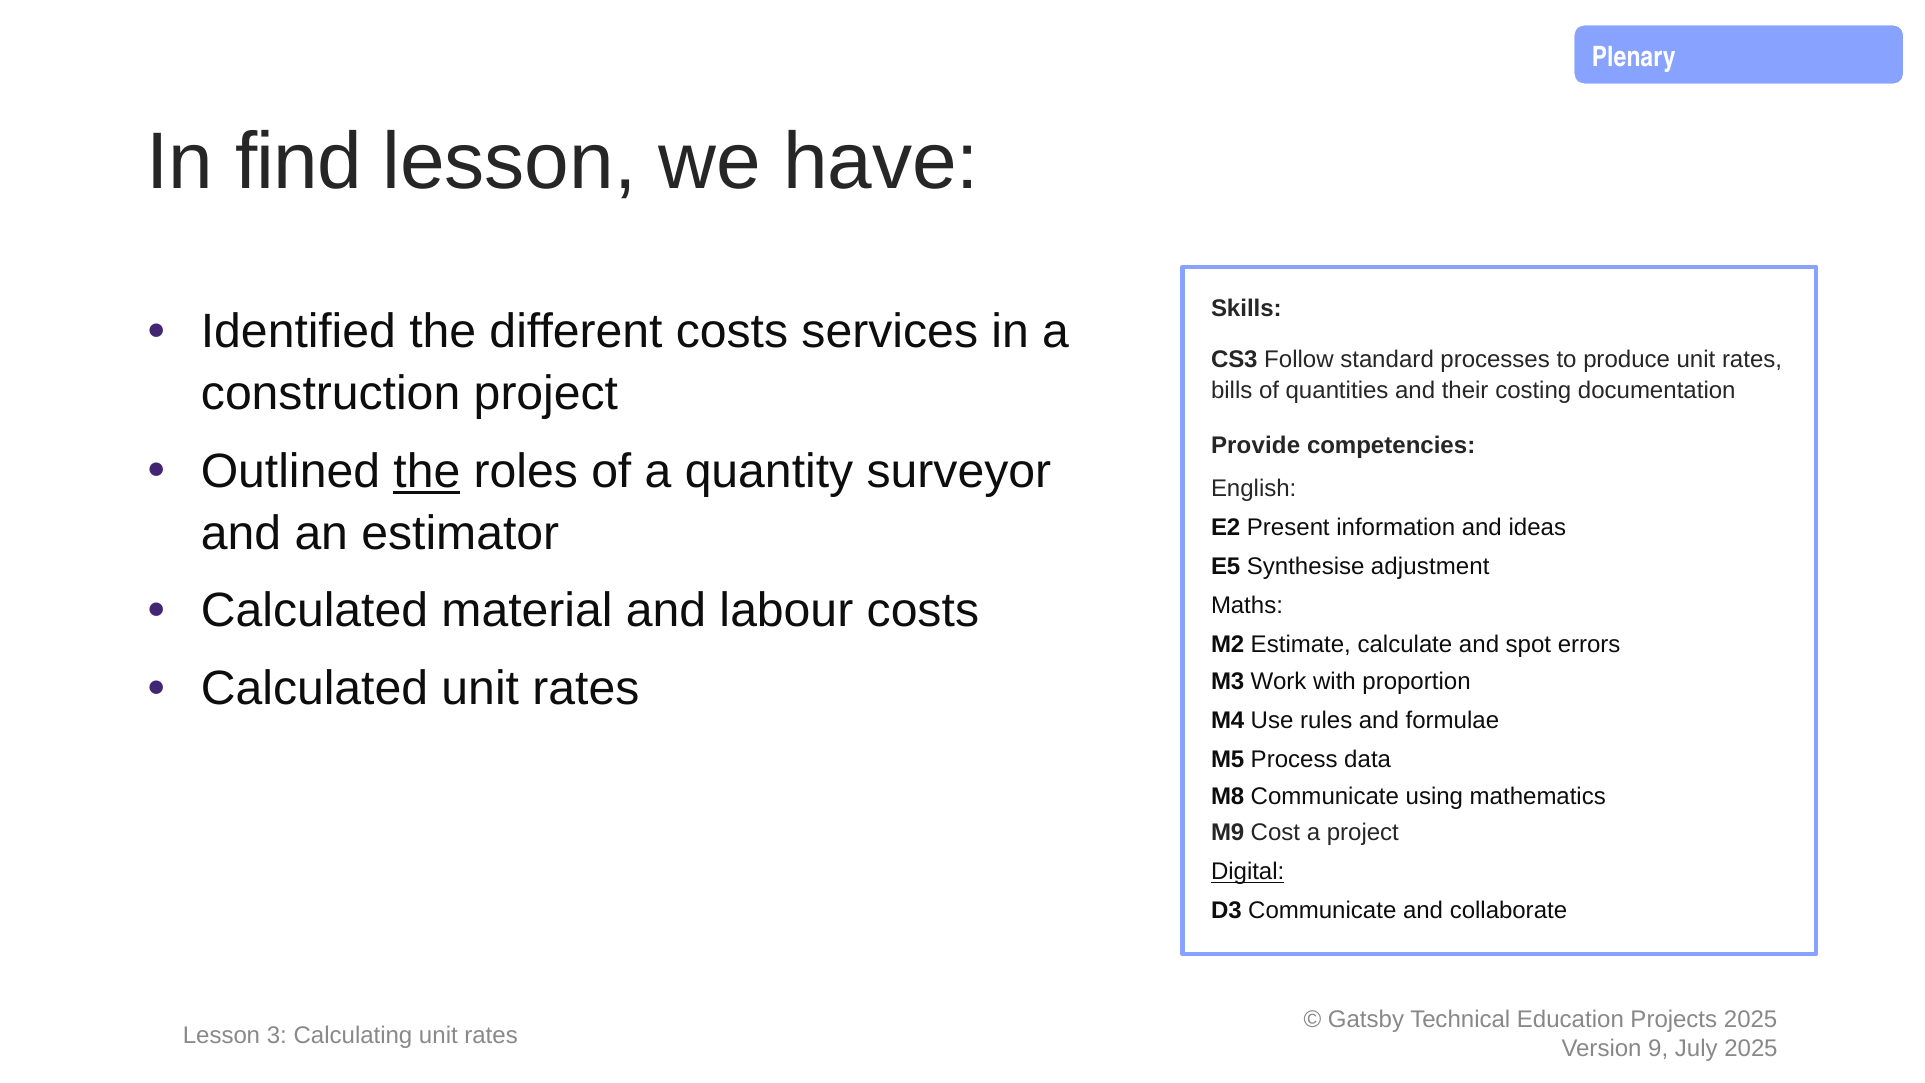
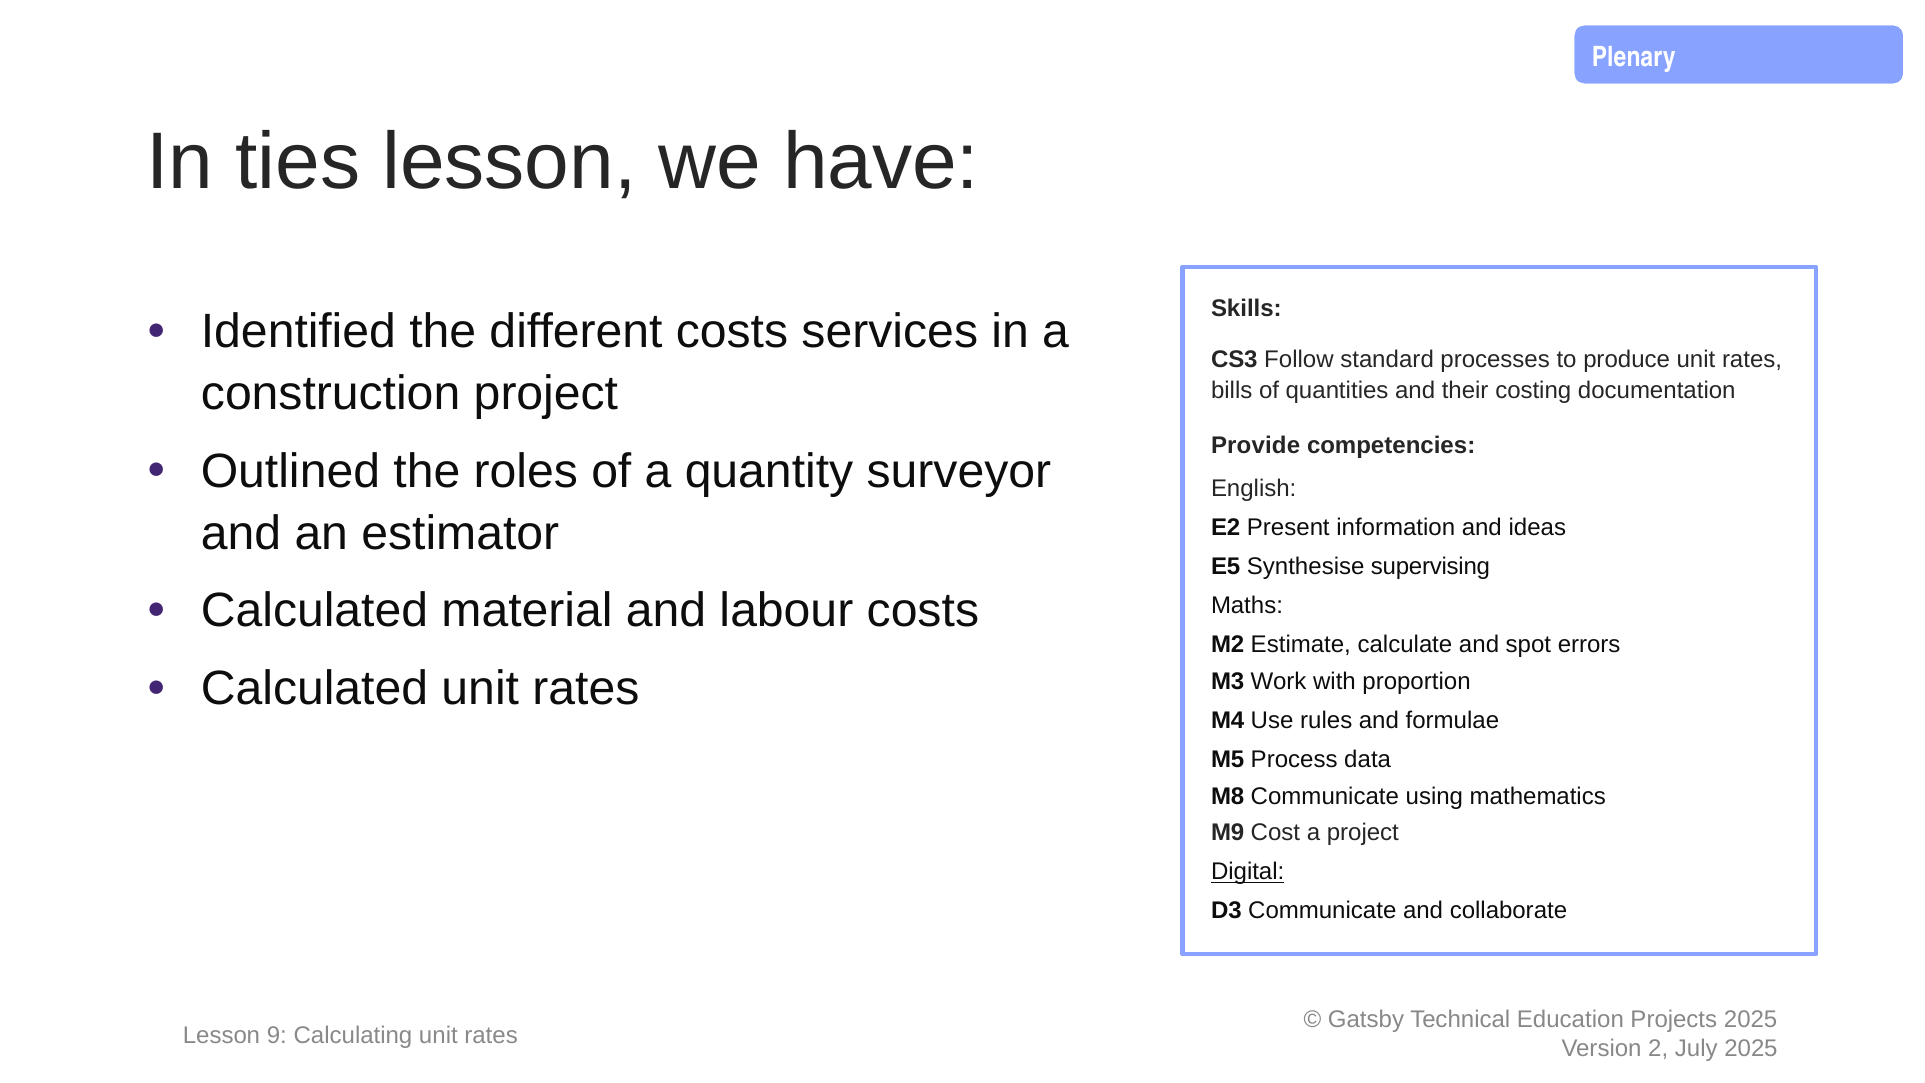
find: find -> ties
the at (427, 471) underline: present -> none
adjustment: adjustment -> supervising
3: 3 -> 9
9: 9 -> 2
